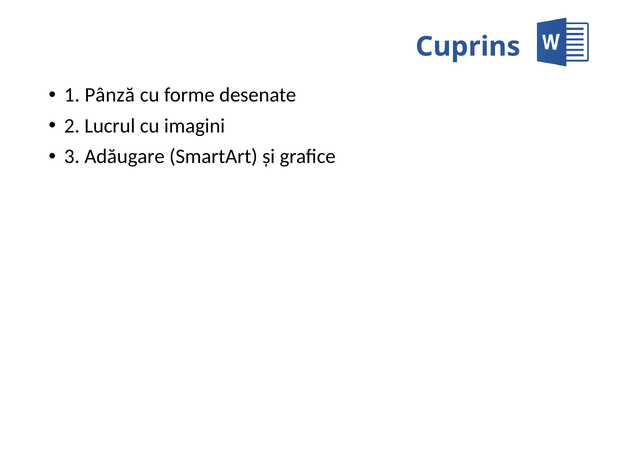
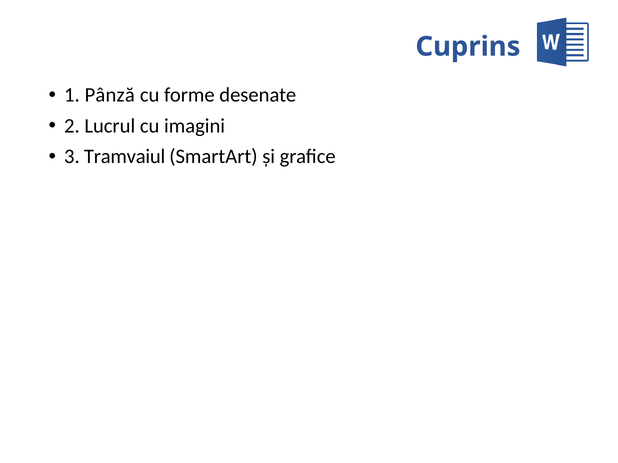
Adăugare: Adăugare -> Tramvaiul
